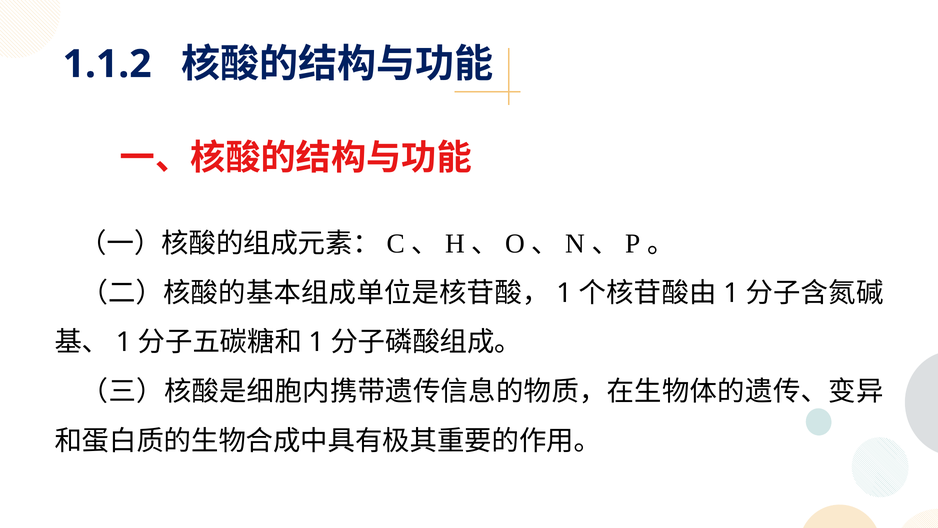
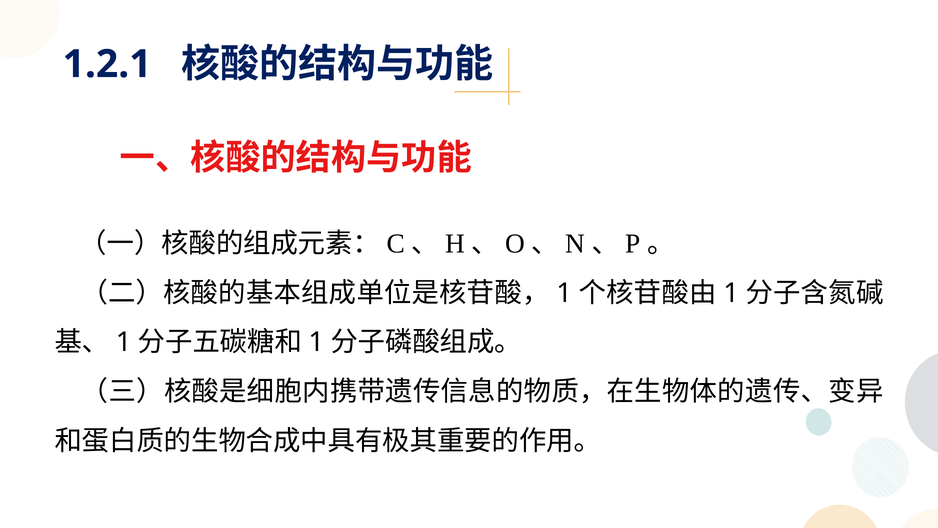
1.1.2: 1.1.2 -> 1.2.1
